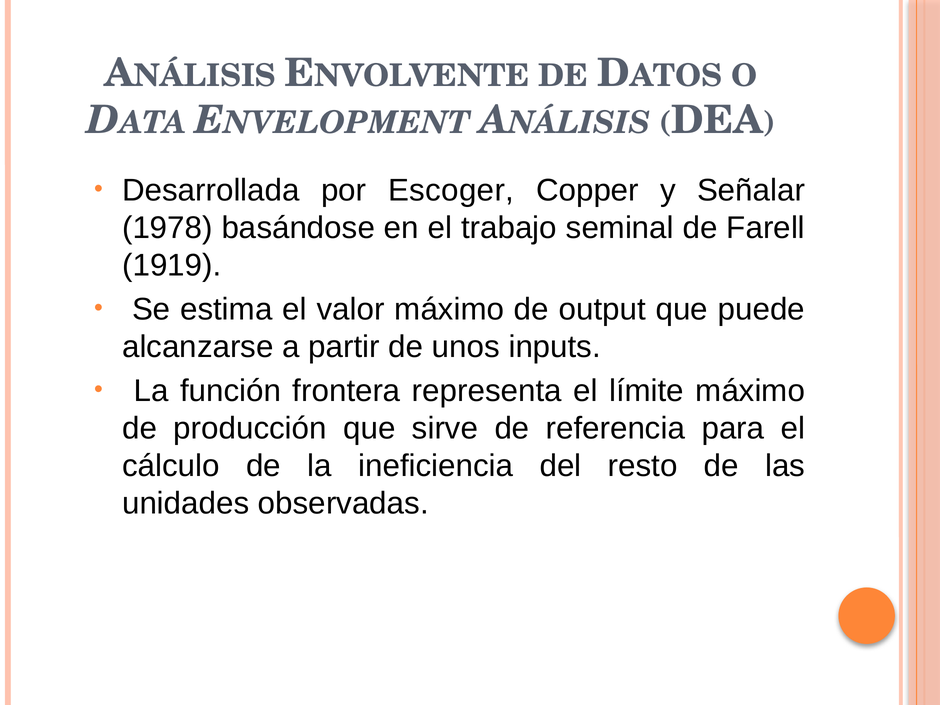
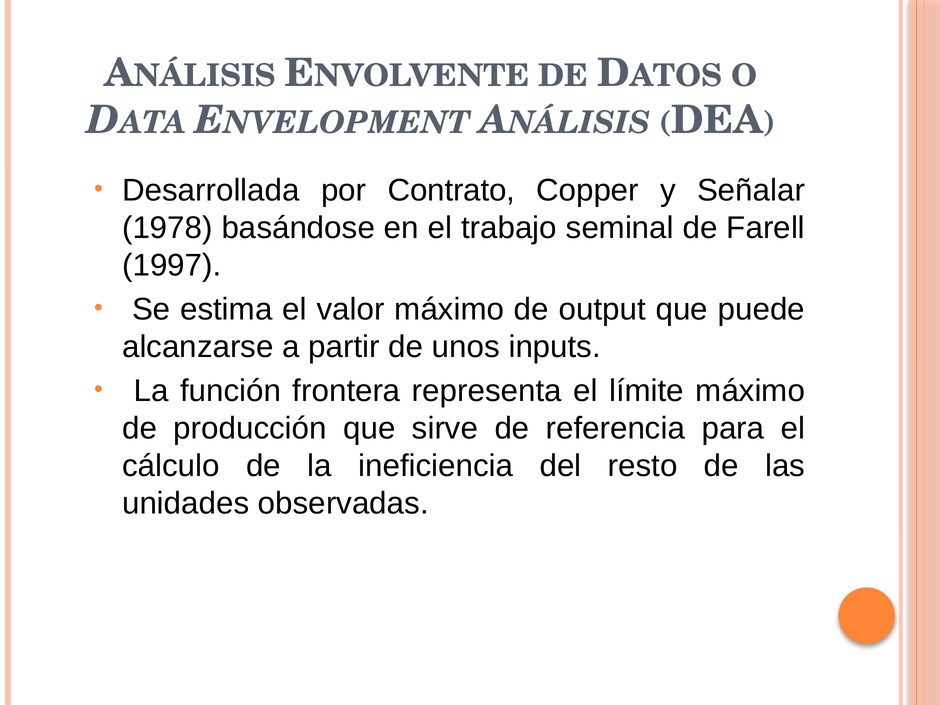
Escoger: Escoger -> Contrato
1919: 1919 -> 1997
